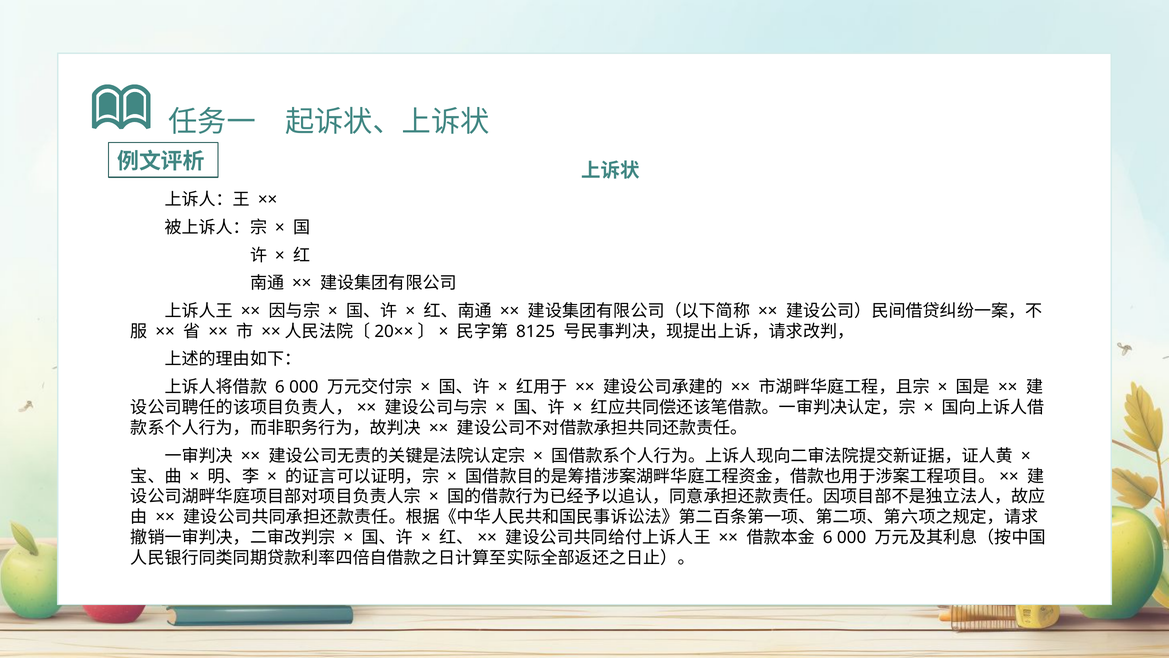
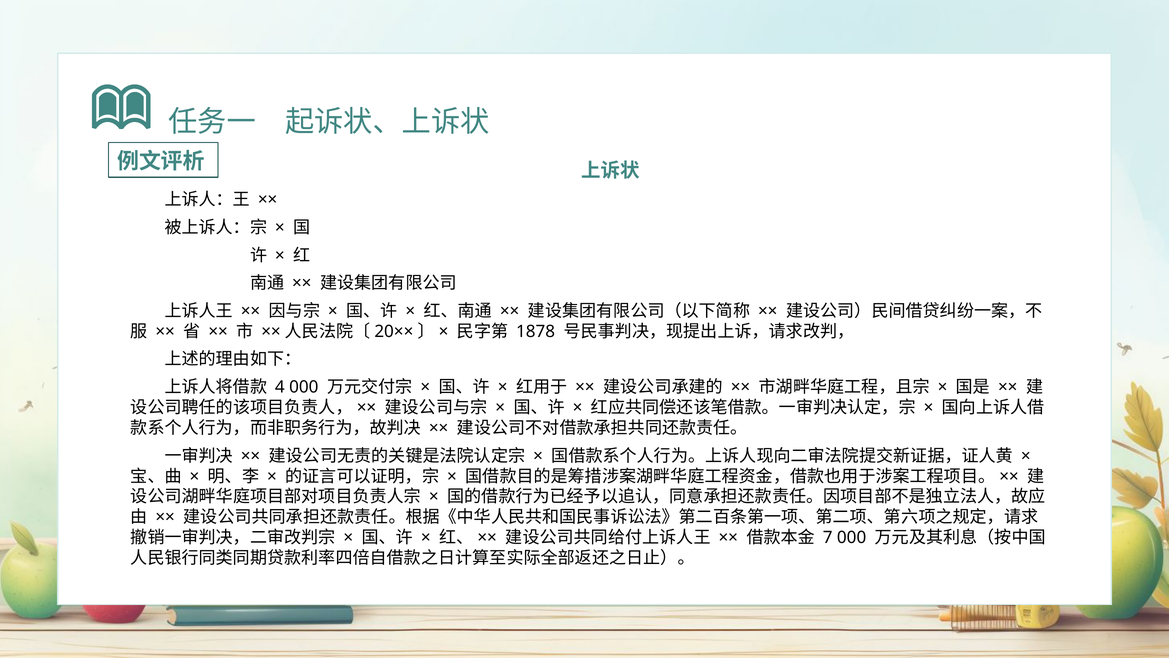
8125: 8125 -> 1878
6 at (280, 387): 6 -> 4
6 at (828, 537): 6 -> 7
